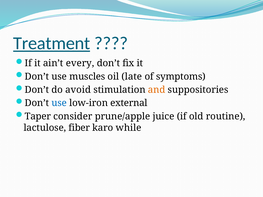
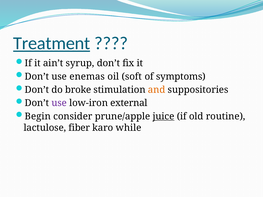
every: every -> syrup
muscles: muscles -> enemas
late: late -> soft
avoid: avoid -> broke
use at (59, 103) colour: blue -> purple
Taper: Taper -> Begin
juice underline: none -> present
